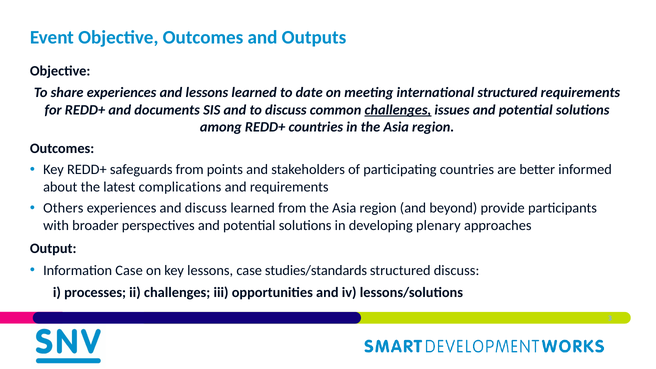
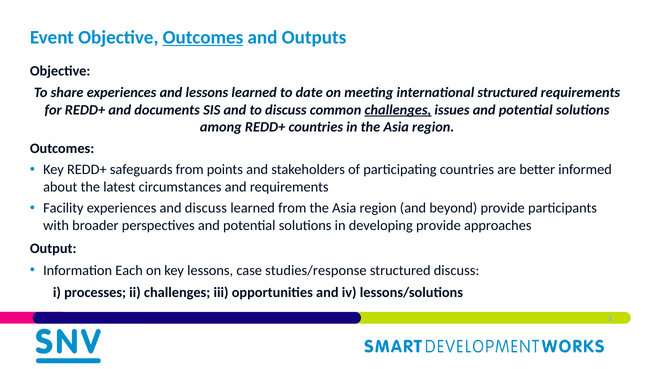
Outcomes at (203, 37) underline: none -> present
complications: complications -> circumstances
Others: Others -> Facility
developing plenary: plenary -> provide
Information Case: Case -> Each
studies/standards: studies/standards -> studies/response
